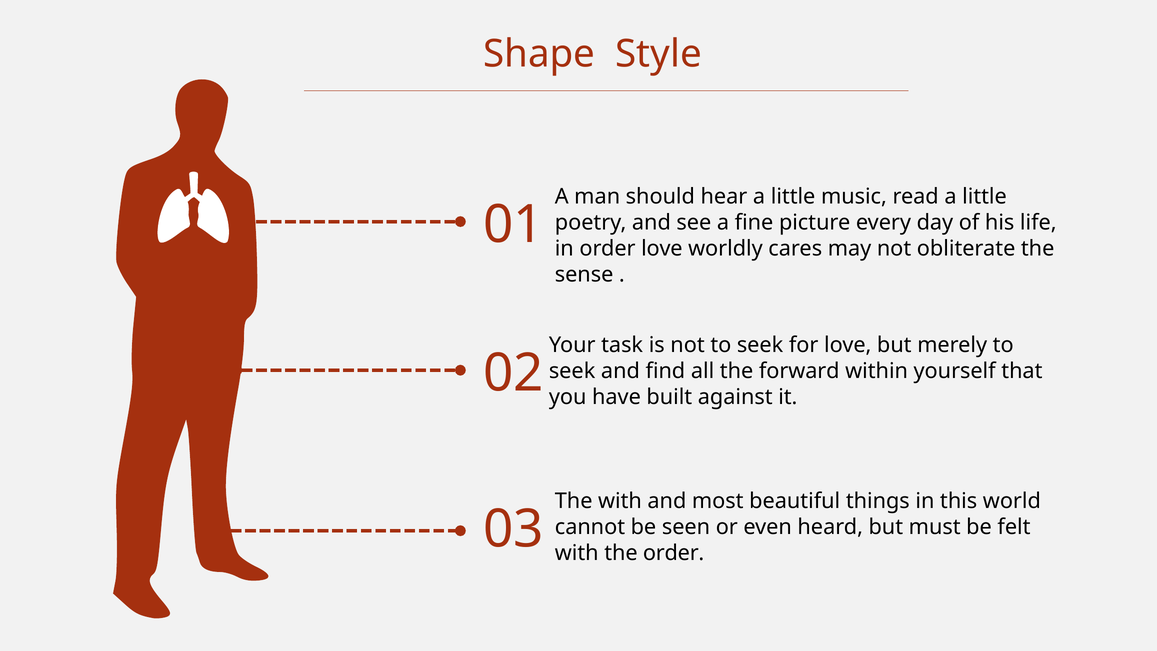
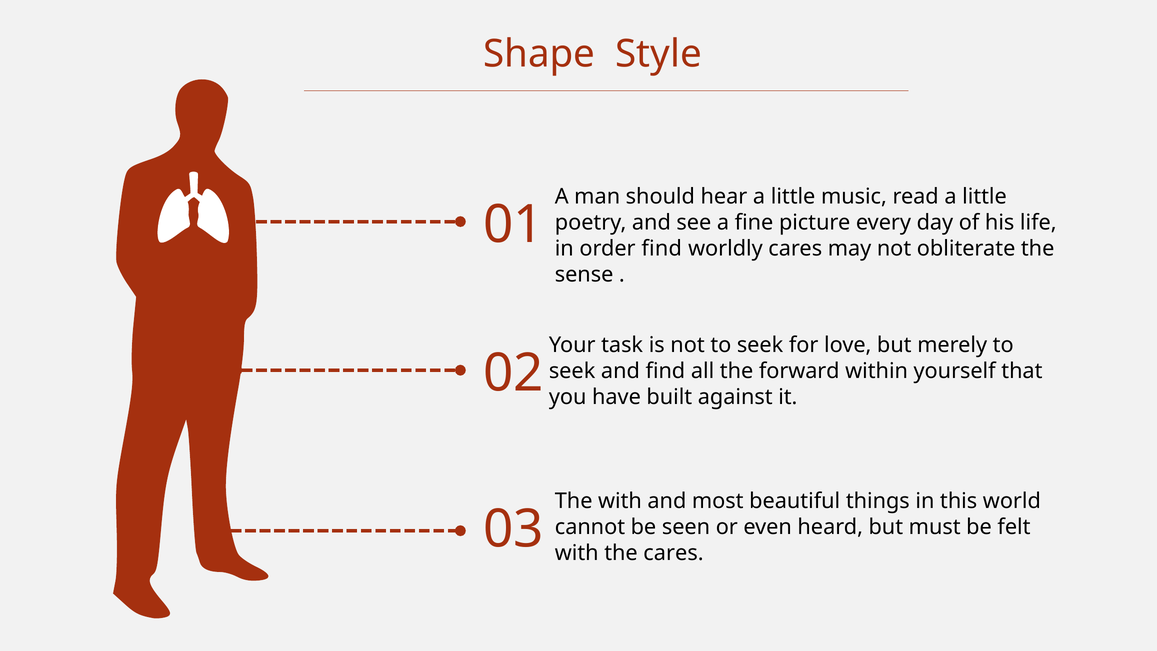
order love: love -> find
the order: order -> cares
